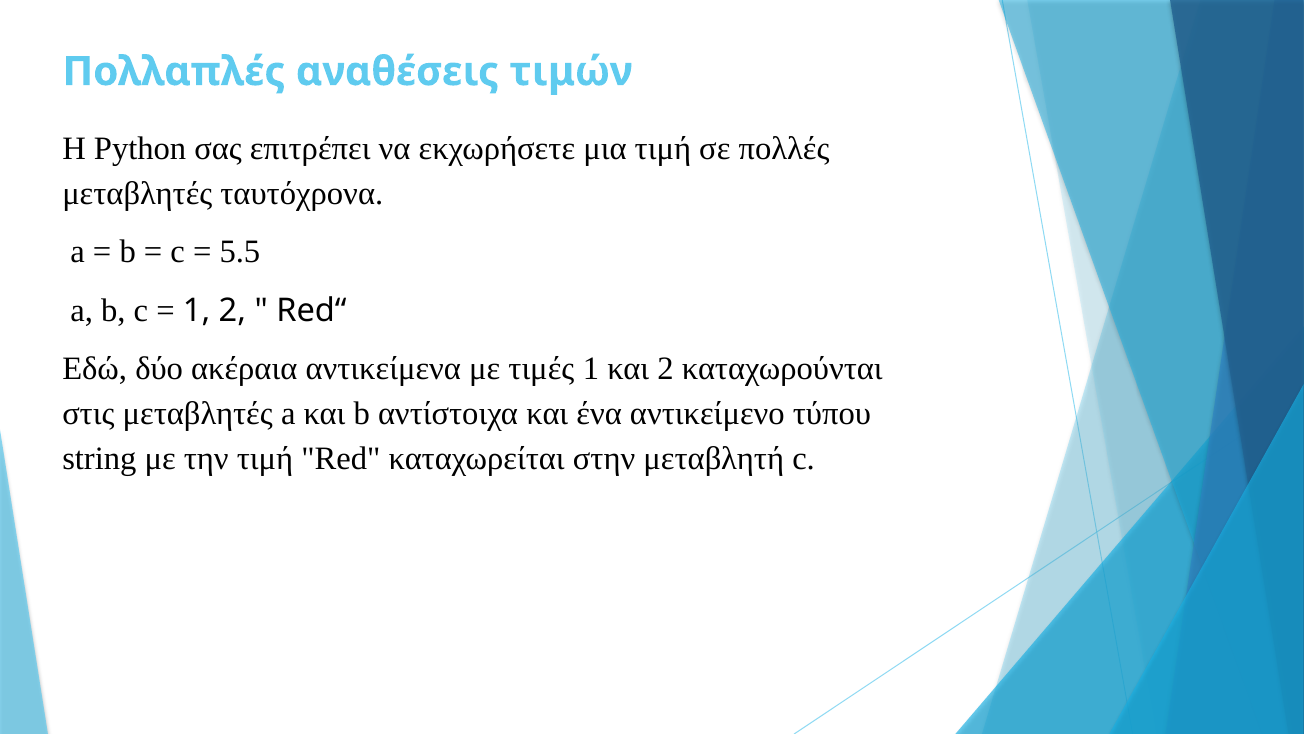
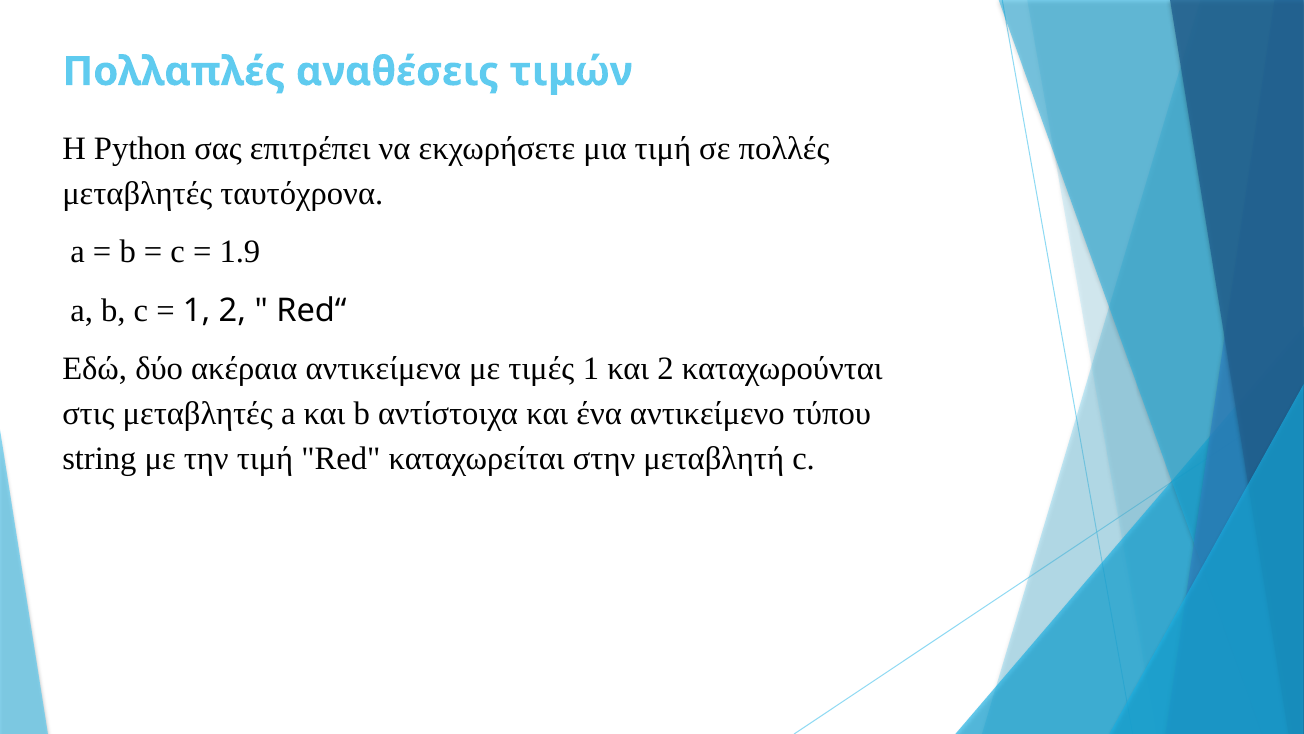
5.5: 5.5 -> 1.9
